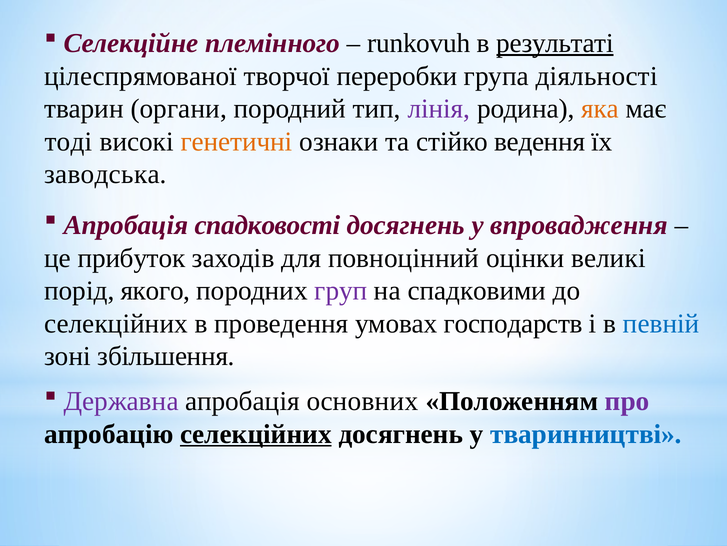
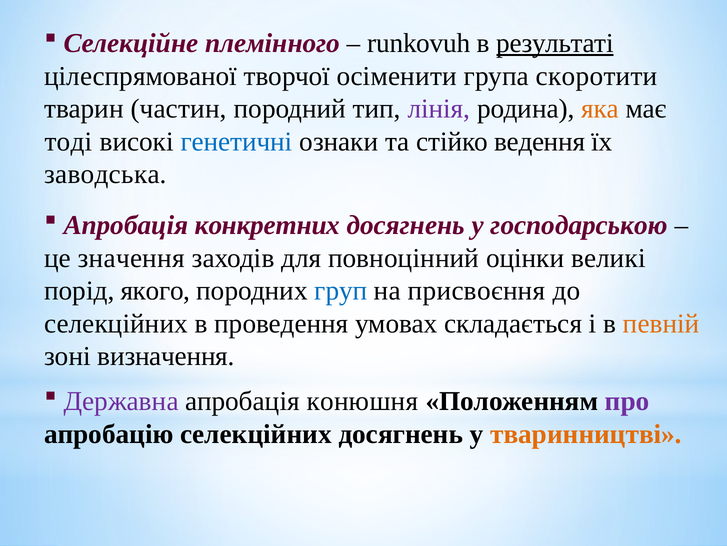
переробки: переробки -> осіменити
діяльності: діяльності -> скоротити
органи: органи -> частин
генетичні colour: orange -> blue
спадковості: спадковості -> конкретних
впровадження: впровадження -> господарською
прибуток: прибуток -> значення
груп colour: purple -> blue
спадковими: спадковими -> присвоєння
господарств: господарств -> складається
певній colour: blue -> orange
збільшення: збільшення -> визначення
основних: основних -> конюшня
селекційних at (256, 434) underline: present -> none
тваринництві colour: blue -> orange
